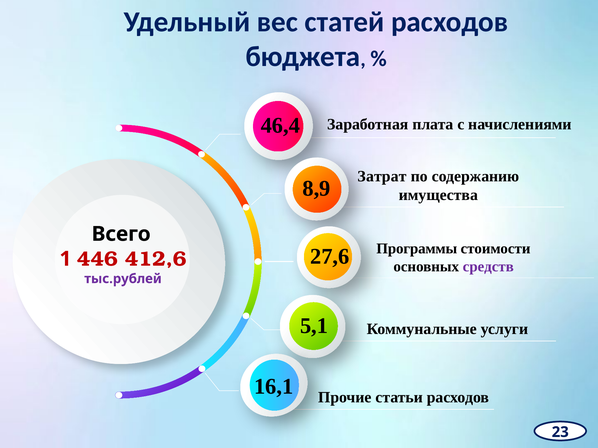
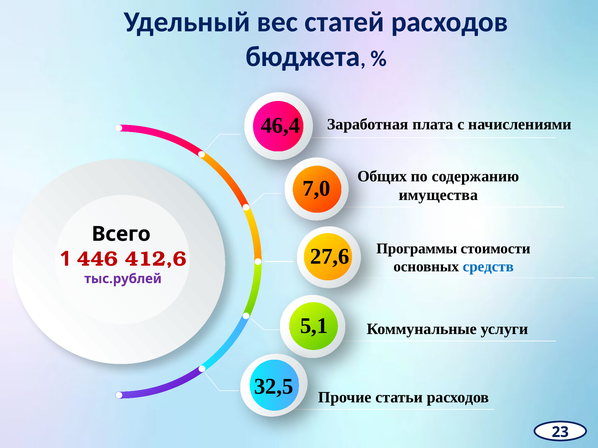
Затрат: Затрат -> Общих
8,9: 8,9 -> 7,0
средств colour: purple -> blue
16,1: 16,1 -> 32,5
